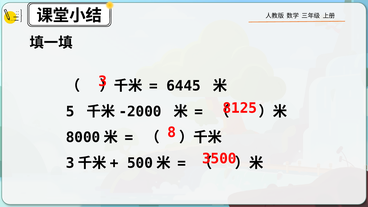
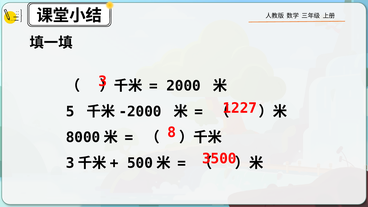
6445: 6445 -> 2000
8125: 8125 -> 1227
